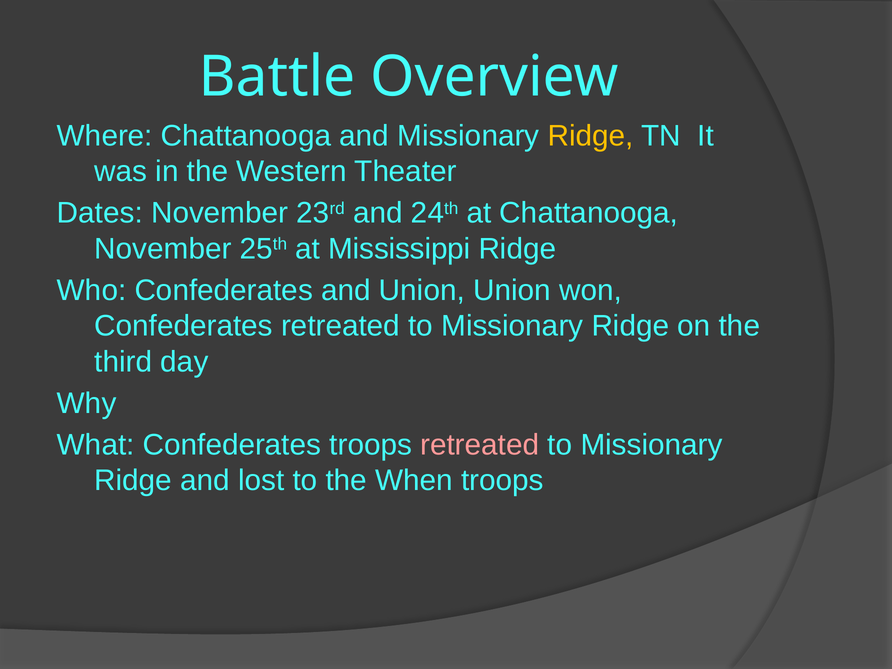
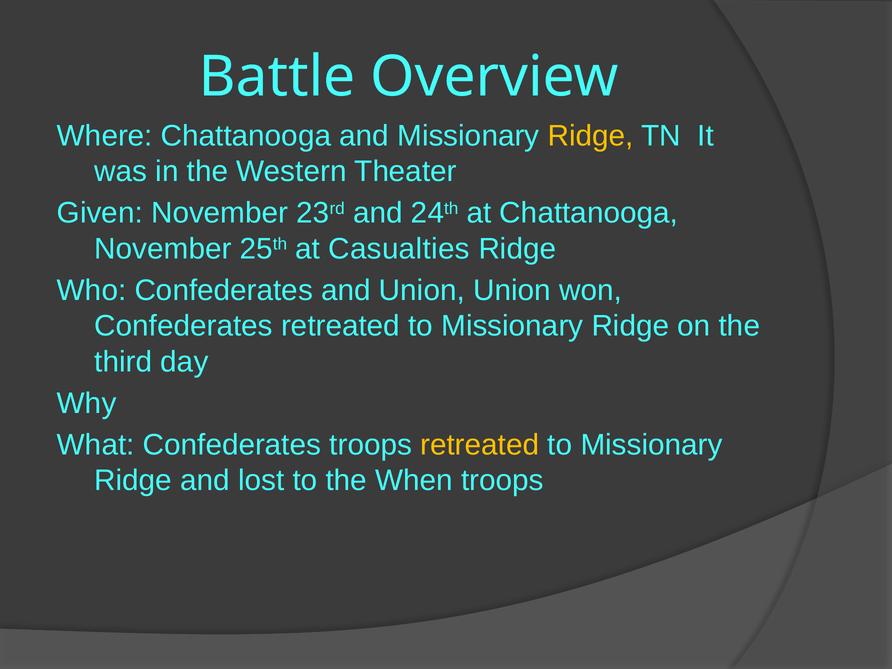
Dates: Dates -> Given
Mississippi: Mississippi -> Casualties
retreated at (480, 445) colour: pink -> yellow
